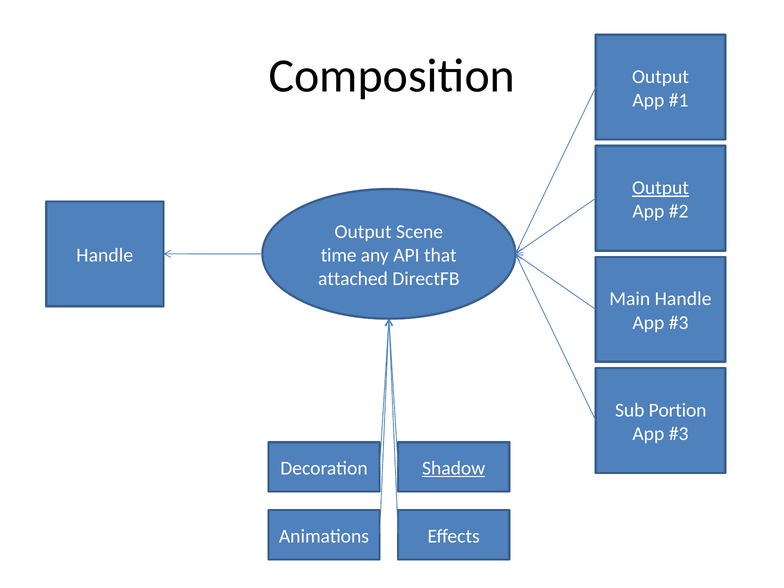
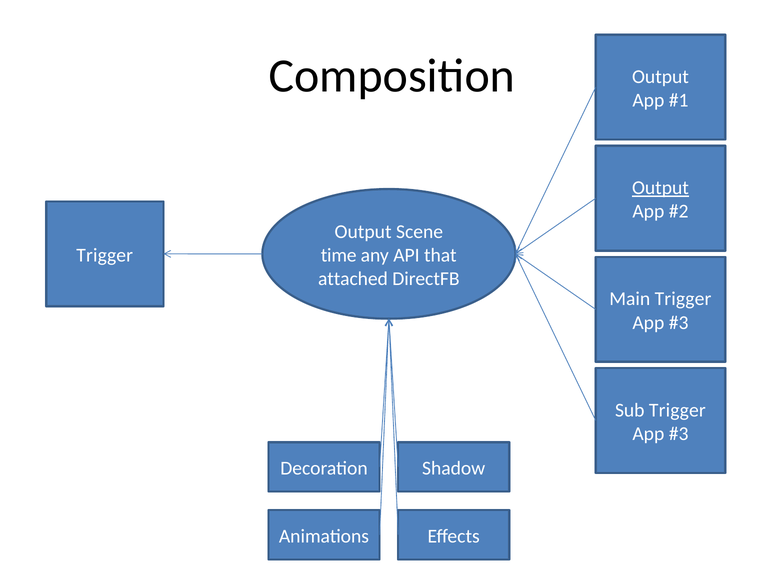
Handle at (105, 255): Handle -> Trigger
Main Handle: Handle -> Trigger
Sub Portion: Portion -> Trigger
Shadow underline: present -> none
